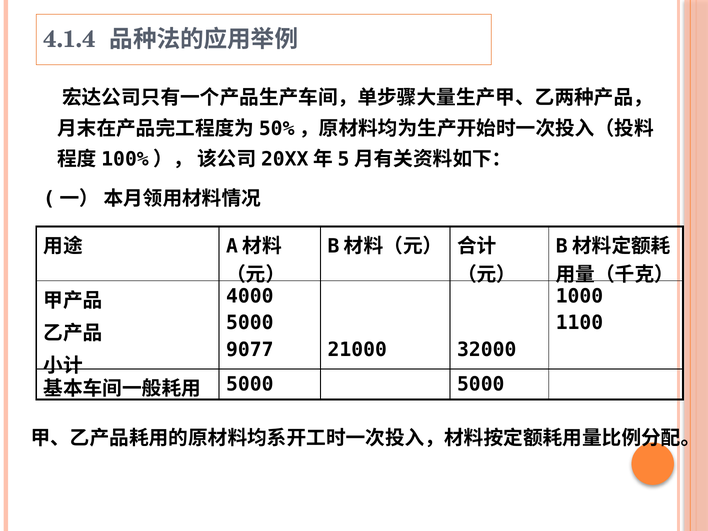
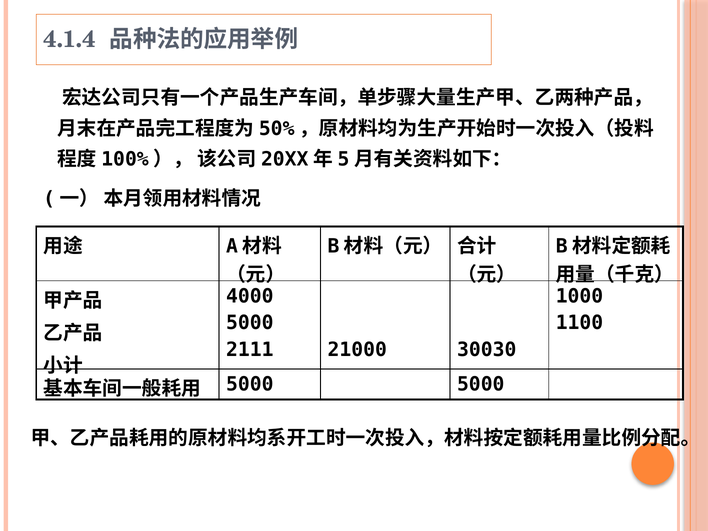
9077: 9077 -> 2111
32000: 32000 -> 30030
